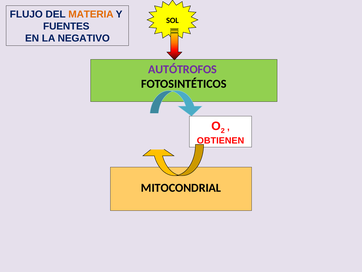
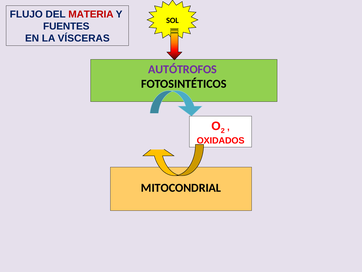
MATERIA colour: orange -> red
NEGATIVO: NEGATIVO -> VÍSCERAS
OBTIENEN: OBTIENEN -> OXIDADOS
